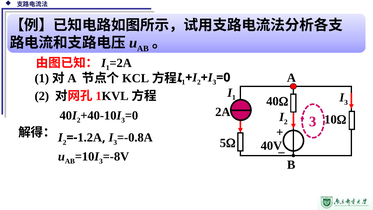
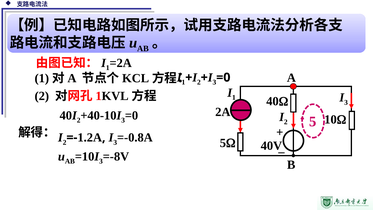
2 3: 3 -> 5
